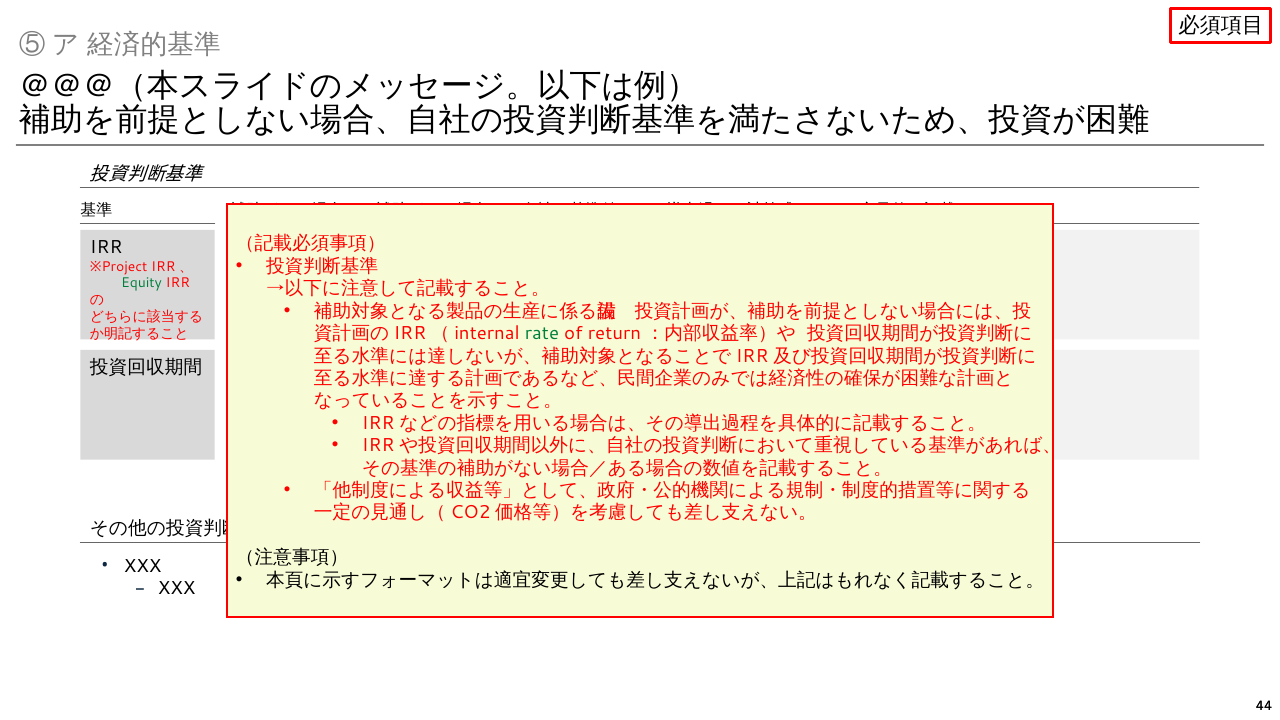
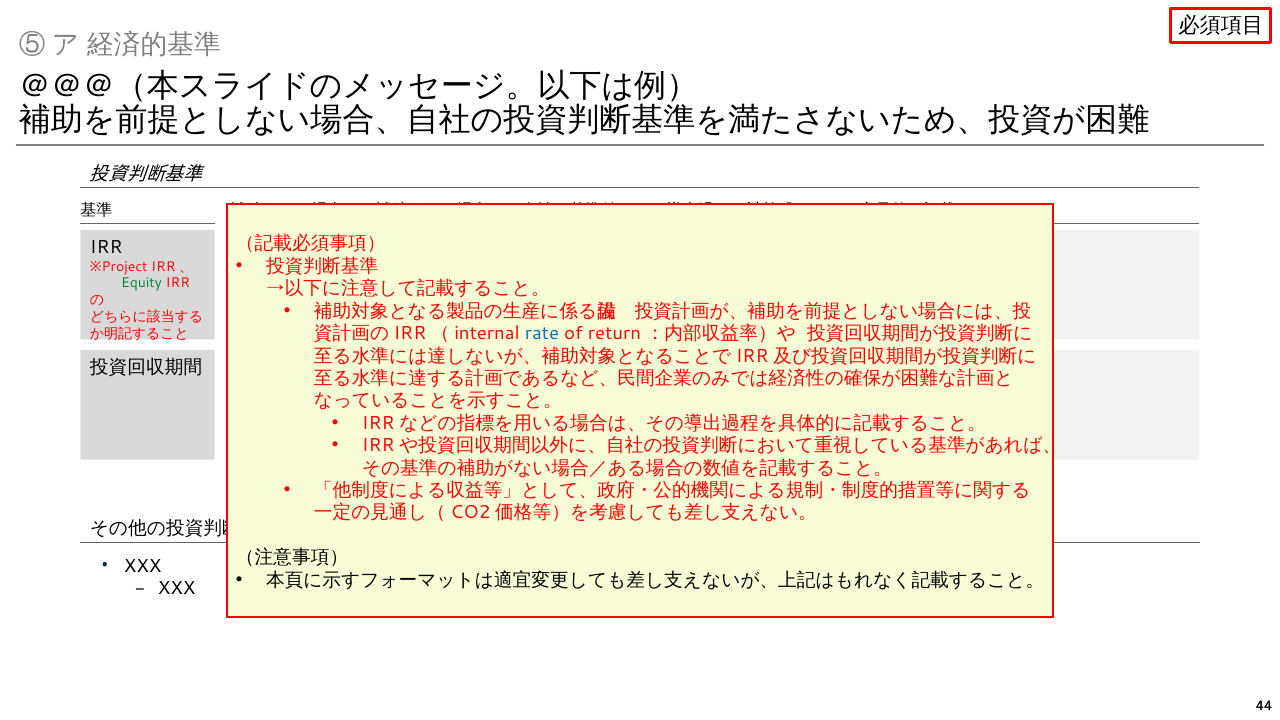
rate colour: green -> blue
